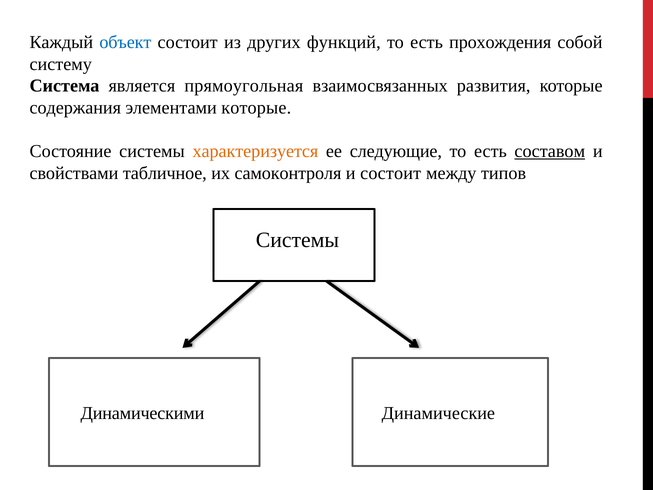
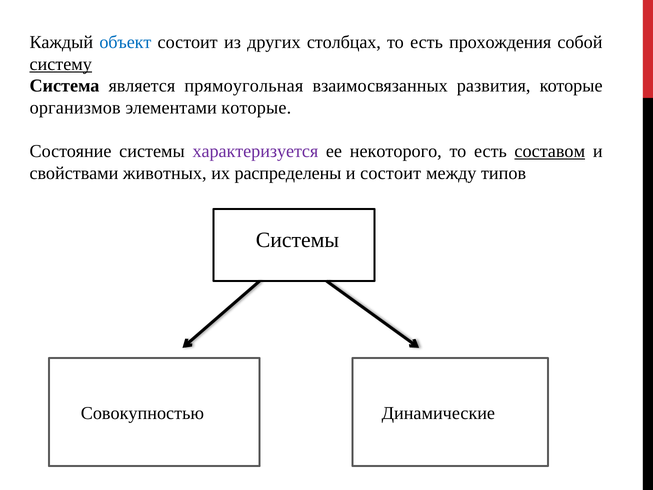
функций: функций -> столбцах
систему underline: none -> present
содержания: содержания -> организмов
характеризуется colour: orange -> purple
следующие: следующие -> некоторого
табличное: табличное -> животных
самоконтроля: самоконтроля -> распределены
Динамическими: Динамическими -> Совокупностью
